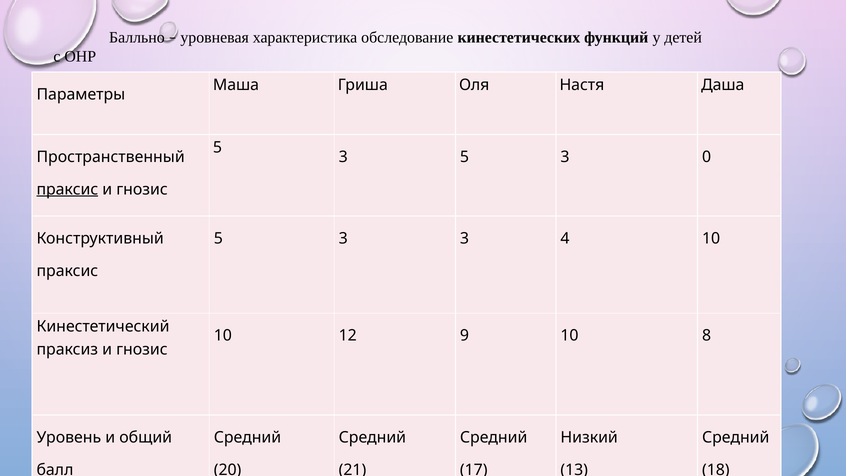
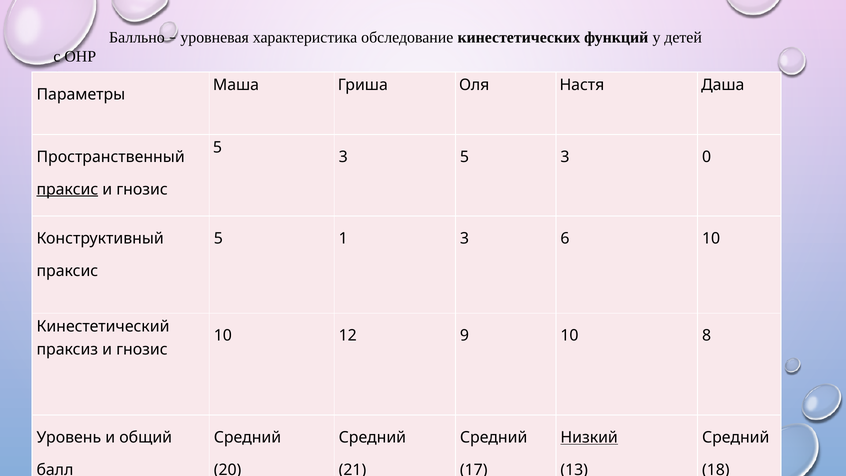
3 at (343, 239): 3 -> 1
4: 4 -> 6
Низкий underline: none -> present
